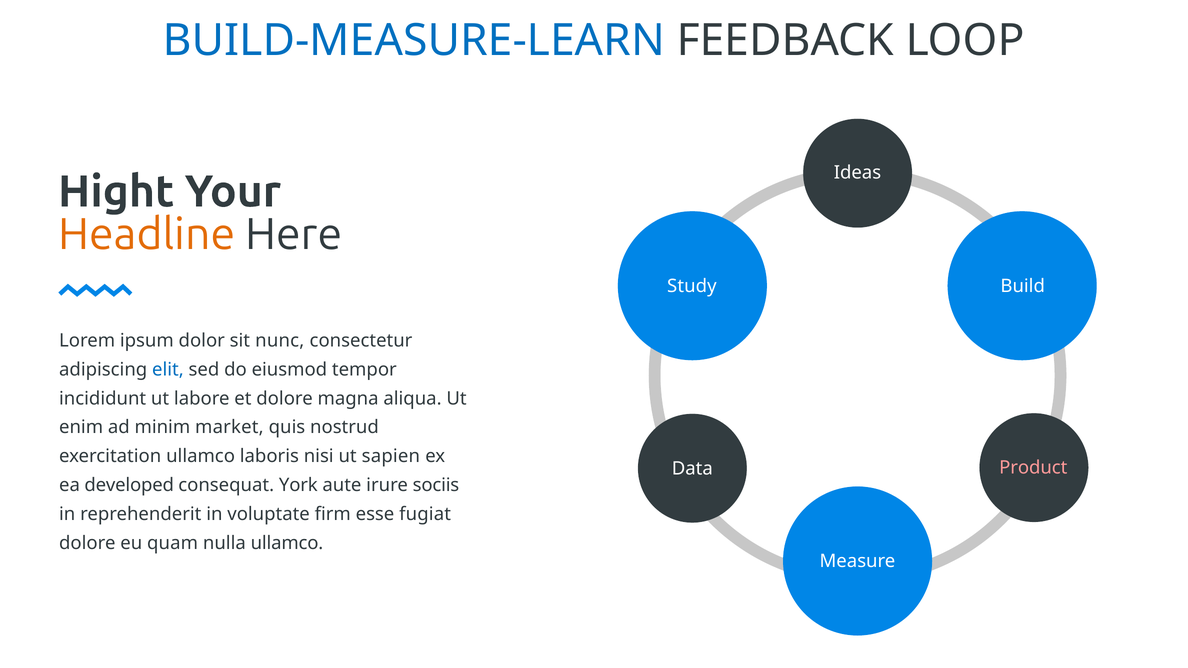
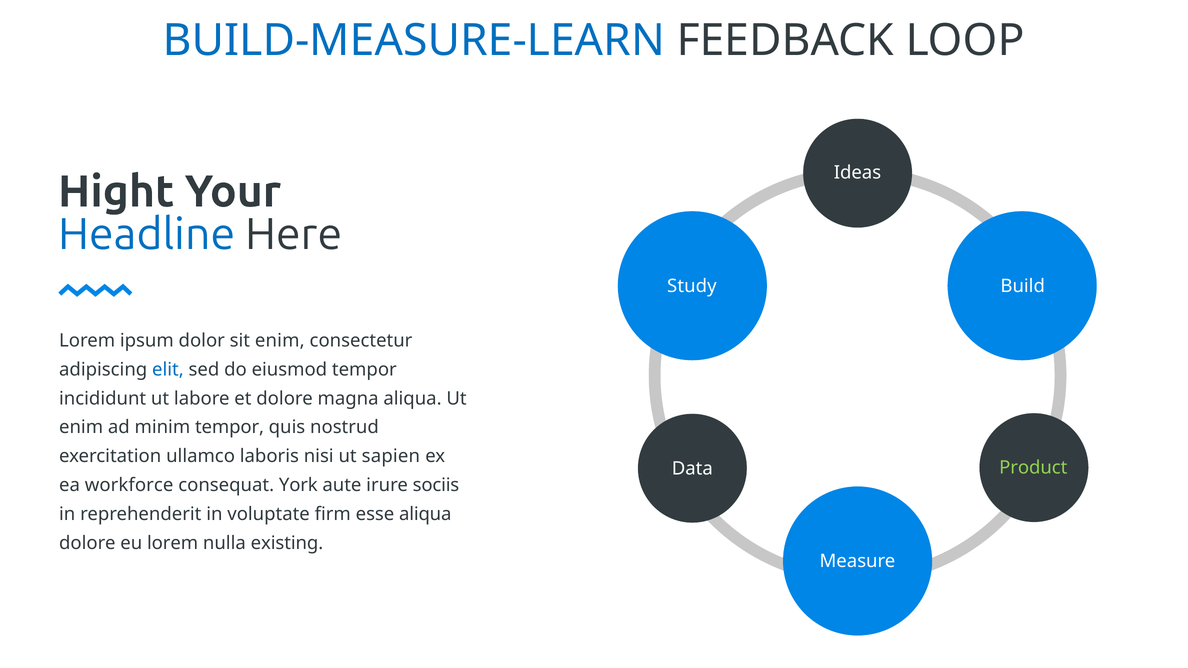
Headline colour: orange -> blue
sit nunc: nunc -> enim
minim market: market -> tempor
Product colour: pink -> light green
developed: developed -> workforce
esse fugiat: fugiat -> aliqua
eu quam: quam -> lorem
nulla ullamco: ullamco -> existing
